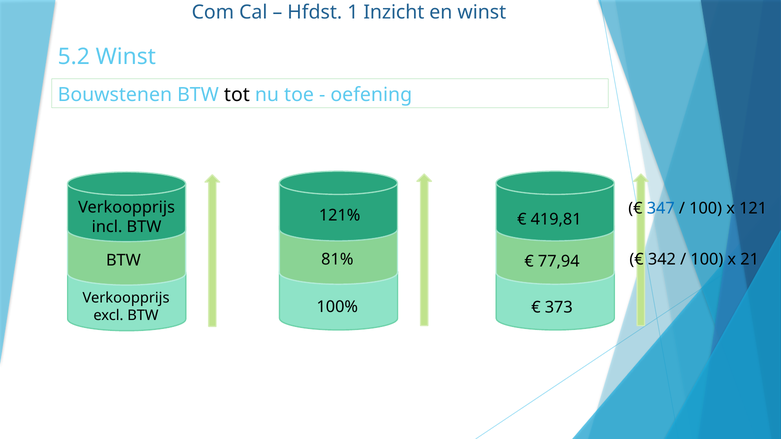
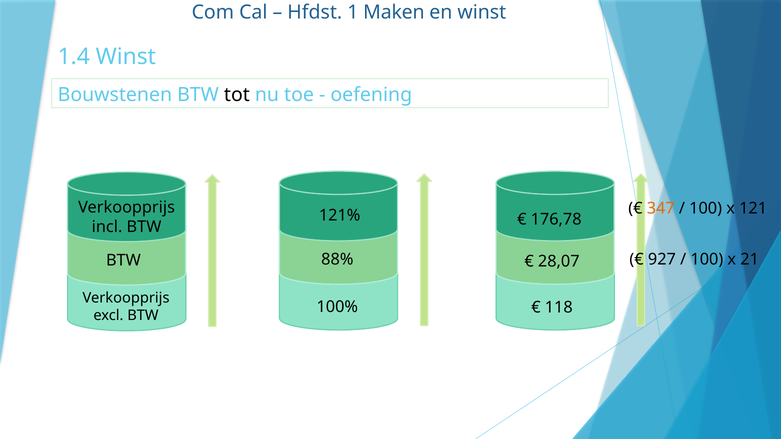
Inzicht: Inzicht -> Maken
5.2: 5.2 -> 1.4
347 colour: blue -> orange
419,81: 419,81 -> 176,78
81%: 81% -> 88%
342: 342 -> 927
77,94: 77,94 -> 28,07
373: 373 -> 118
